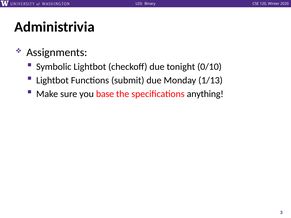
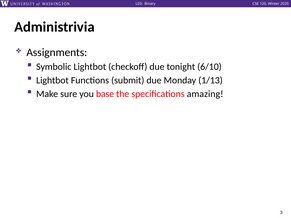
0/10: 0/10 -> 6/10
anything: anything -> amazing
